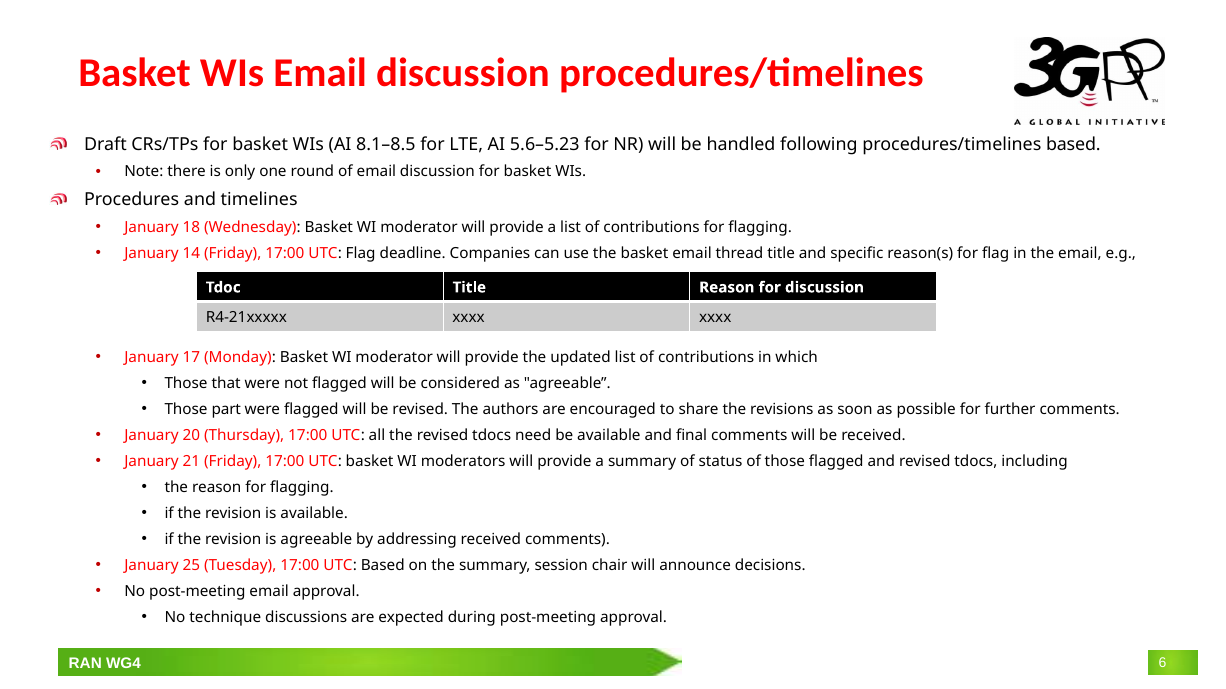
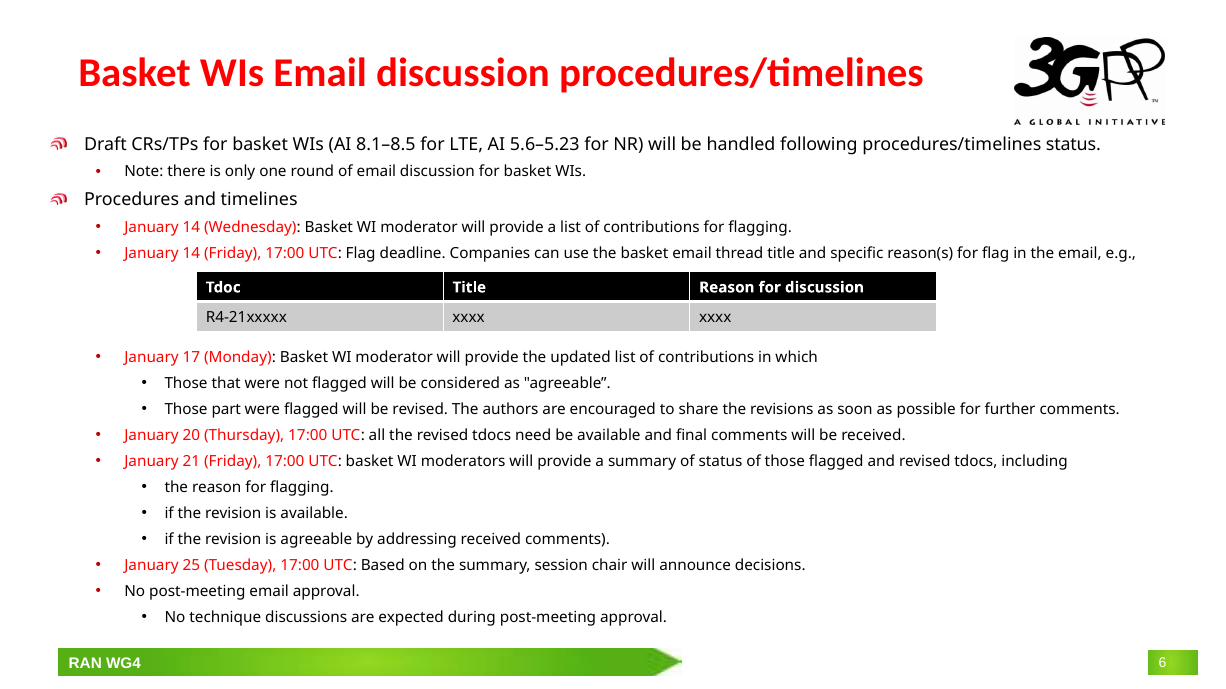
procedures/timelines based: based -> status
18 at (191, 227): 18 -> 14
